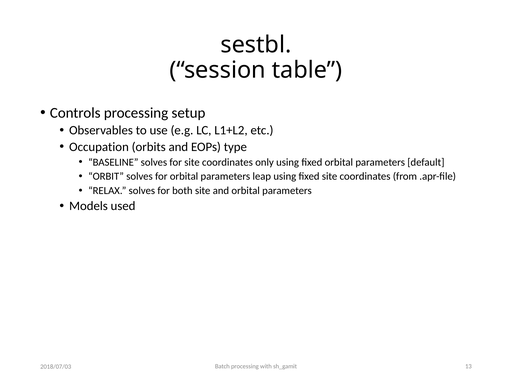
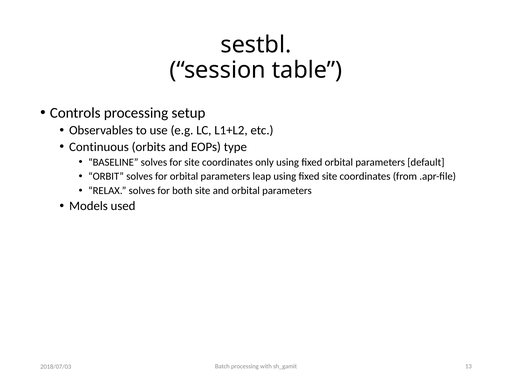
Occupation: Occupation -> Continuous
